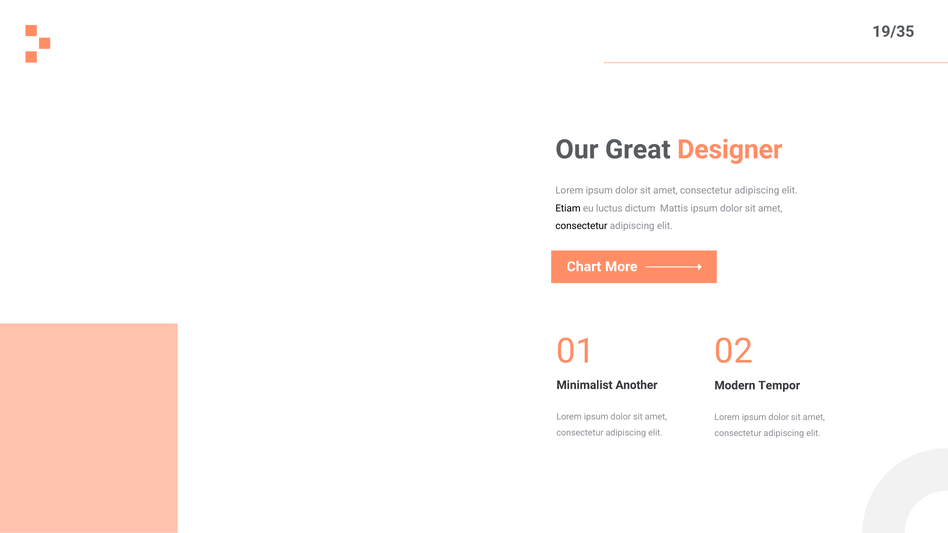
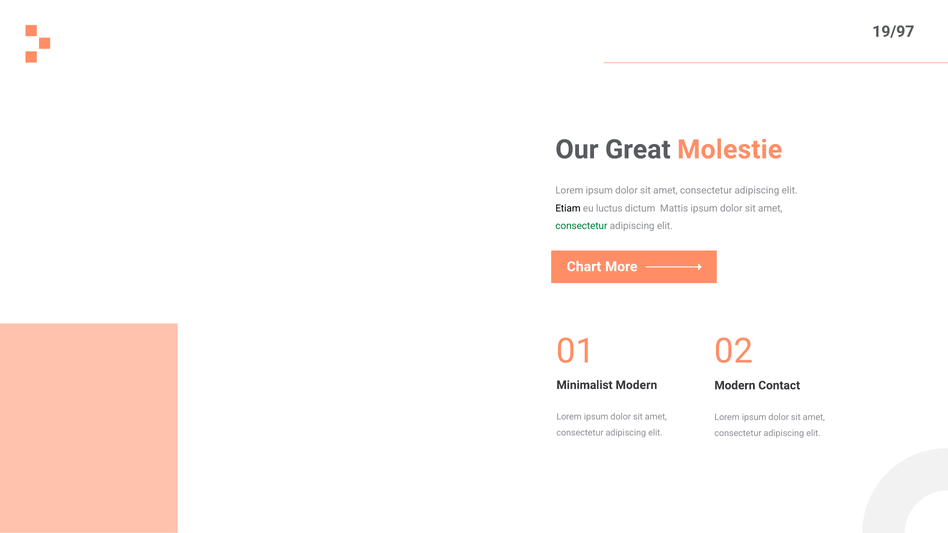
19/35: 19/35 -> 19/97
Designer: Designer -> Molestie
consectetur at (581, 226) colour: black -> green
Minimalist Another: Another -> Modern
Tempor: Tempor -> Contact
